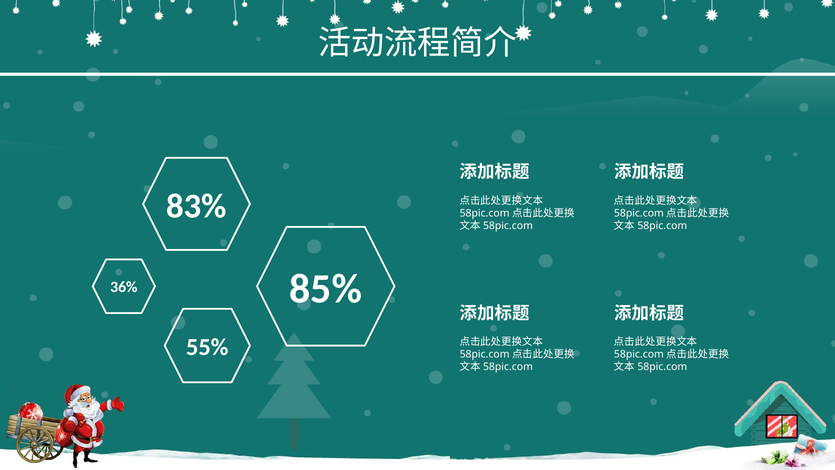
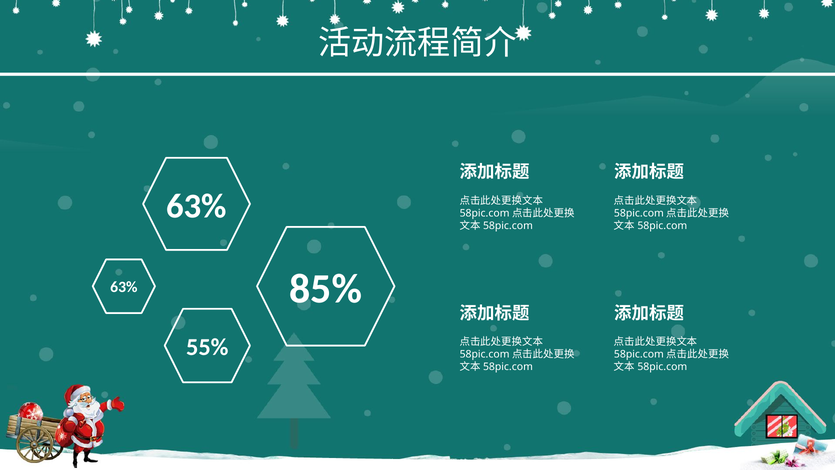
83% at (196, 206): 83% -> 63%
36% at (124, 287): 36% -> 63%
